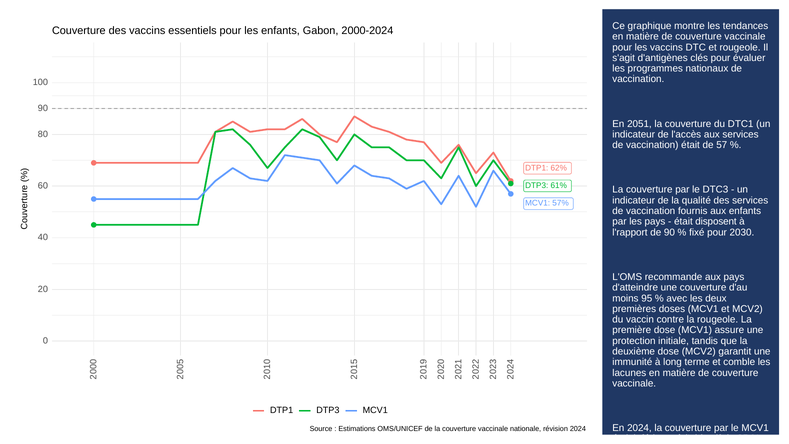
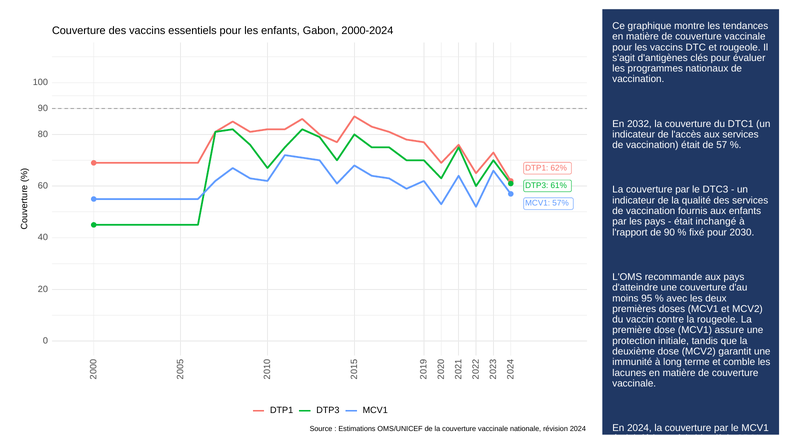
2051: 2051 -> 2032
était disposent: disposent -> inchangé
